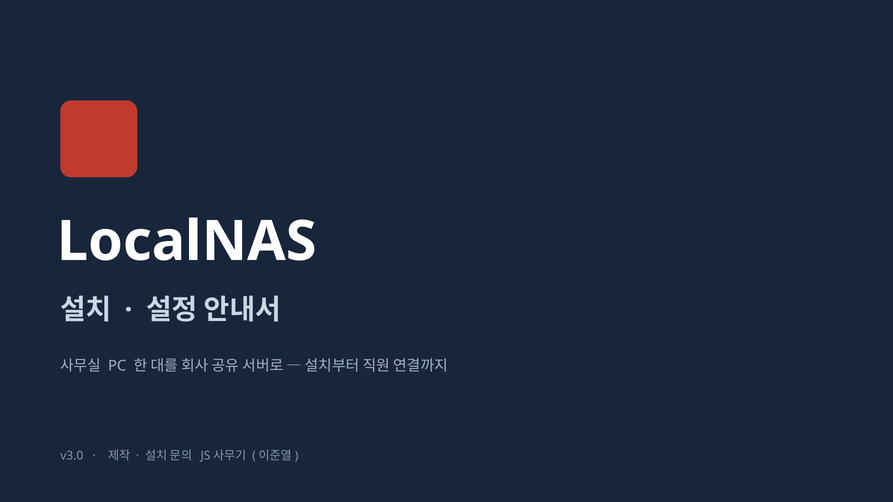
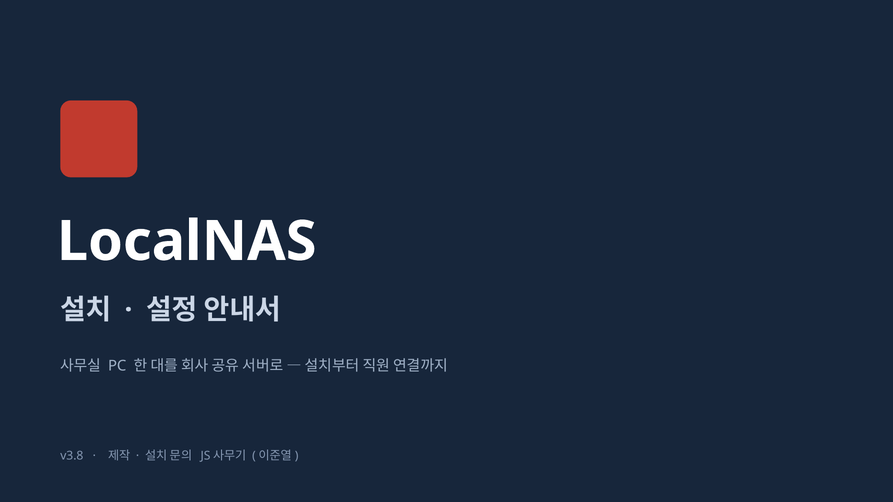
v3.0: v3.0 -> v3.8
